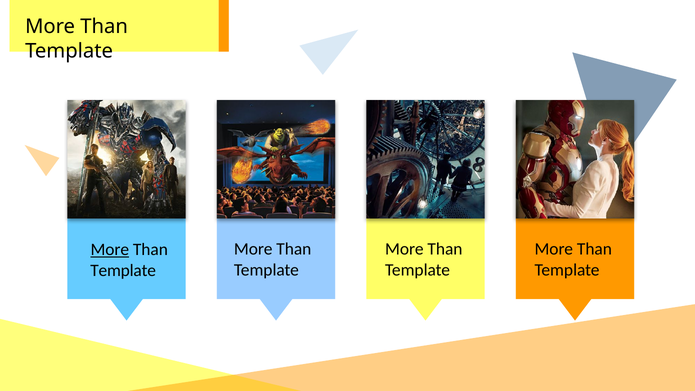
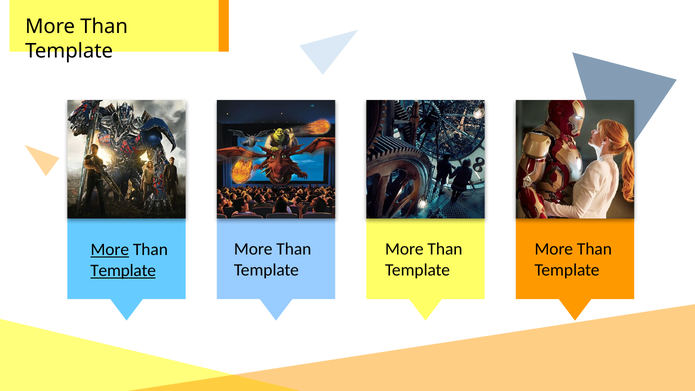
Template at (123, 270) underline: none -> present
